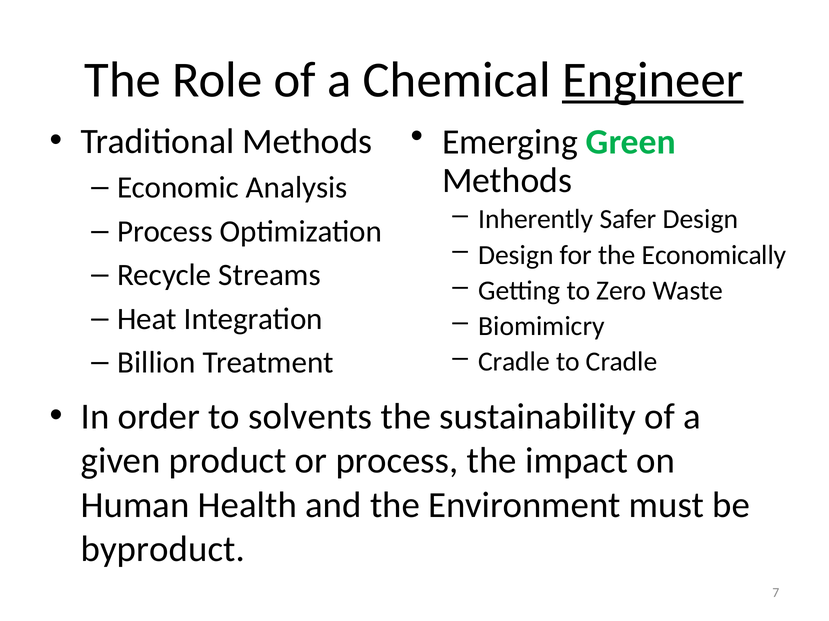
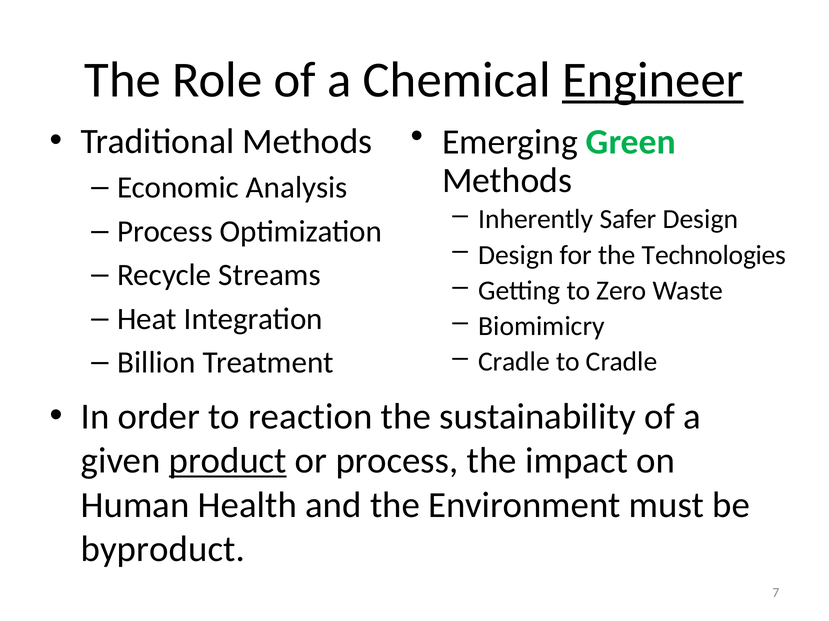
Economically: Economically -> Technologies
solvents: solvents -> reaction
product underline: none -> present
